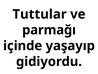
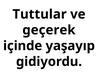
parmağı: parmağı -> geçerek
